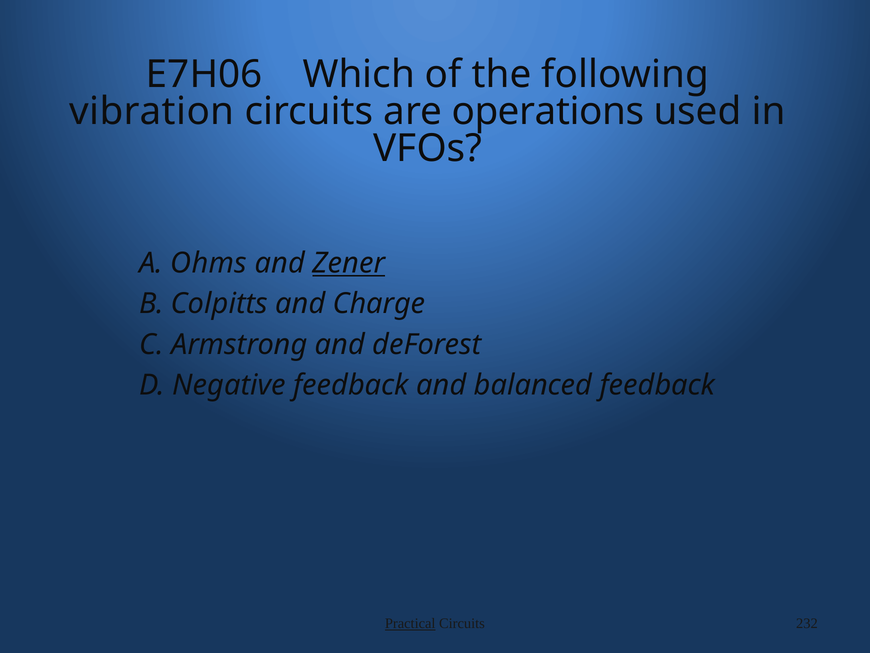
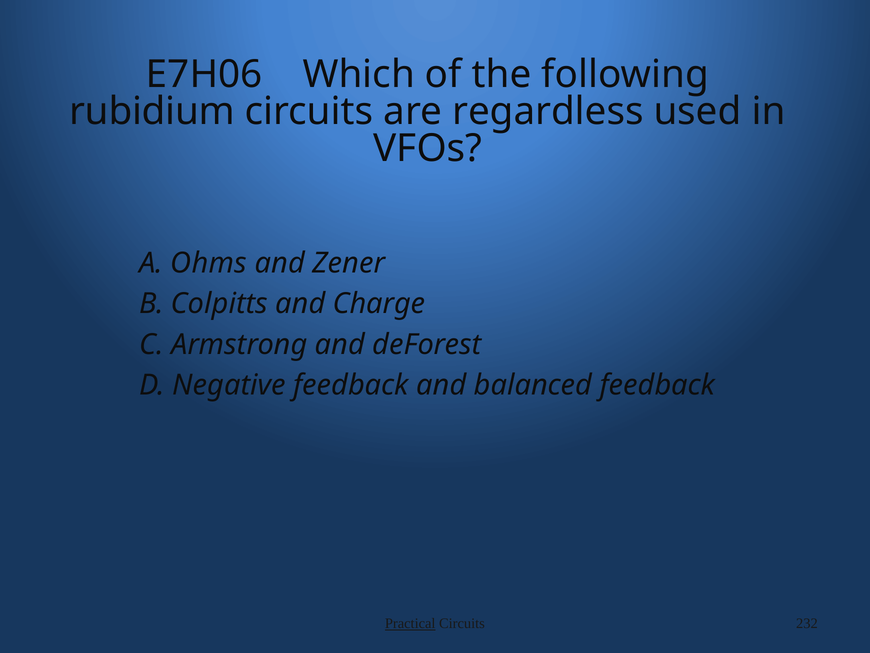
vibration: vibration -> rubidium
operations: operations -> regardless
Zener underline: present -> none
